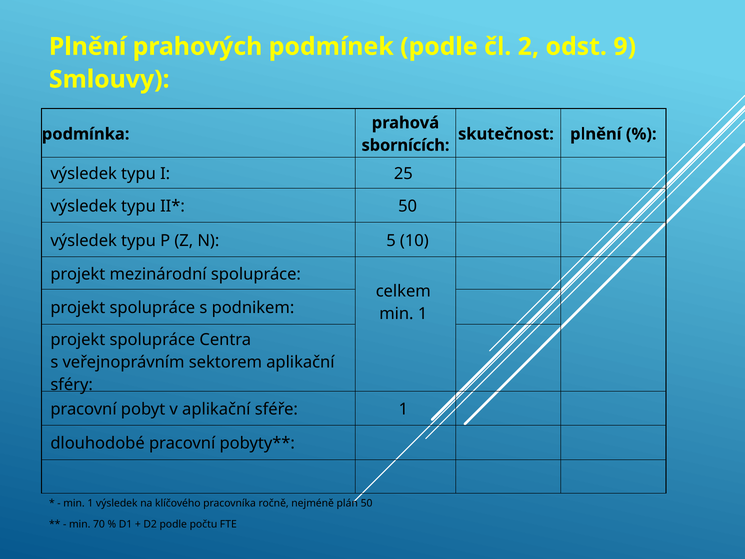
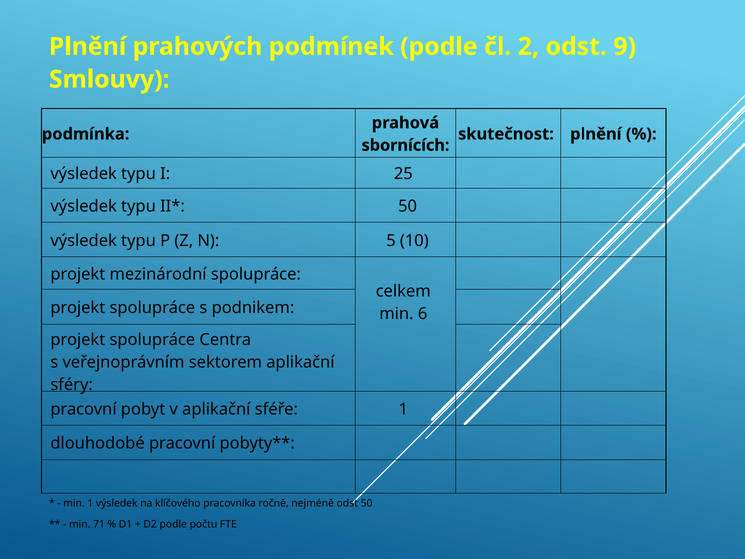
1 at (423, 314): 1 -> 6
nejméně plán: plán -> odst
70: 70 -> 71
